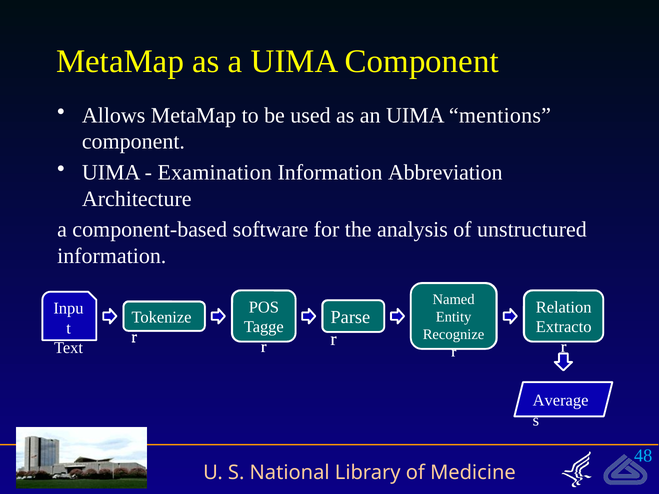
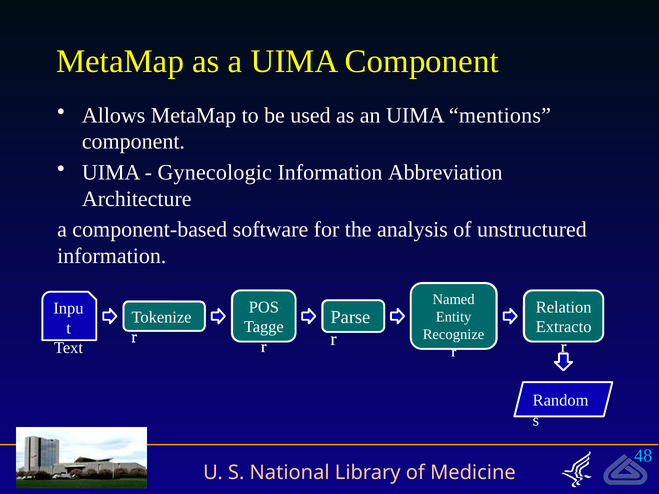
Examination: Examination -> Gynecologic
Average: Average -> Random
